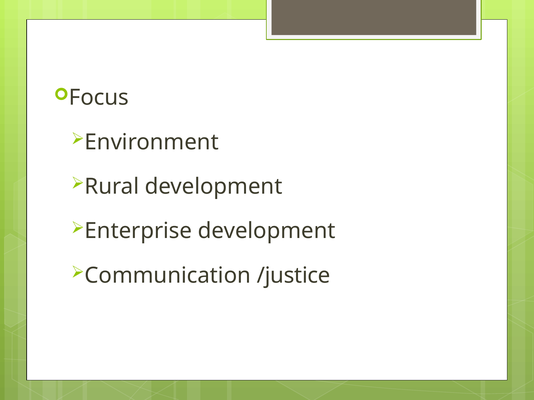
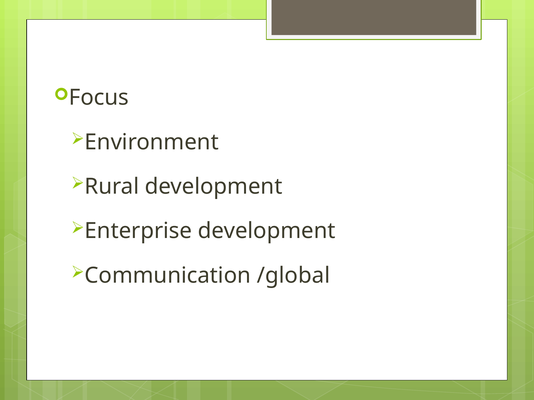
/justice: /justice -> /global
